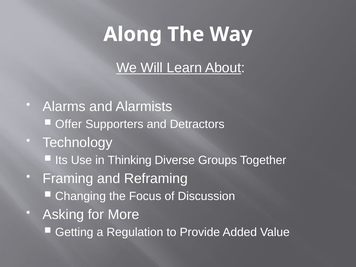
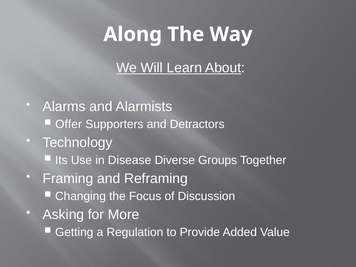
Thinking: Thinking -> Disease
